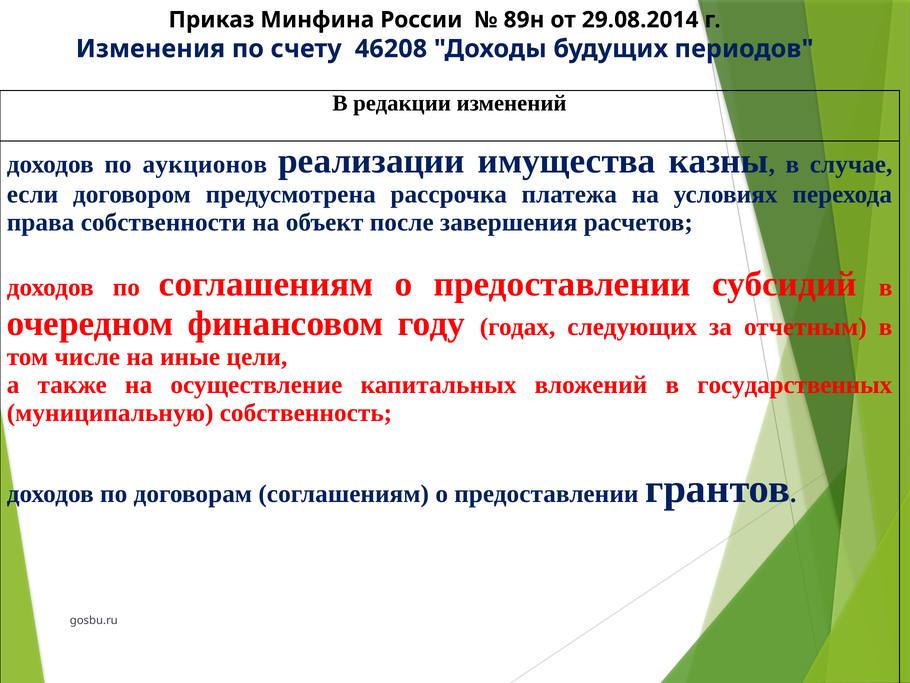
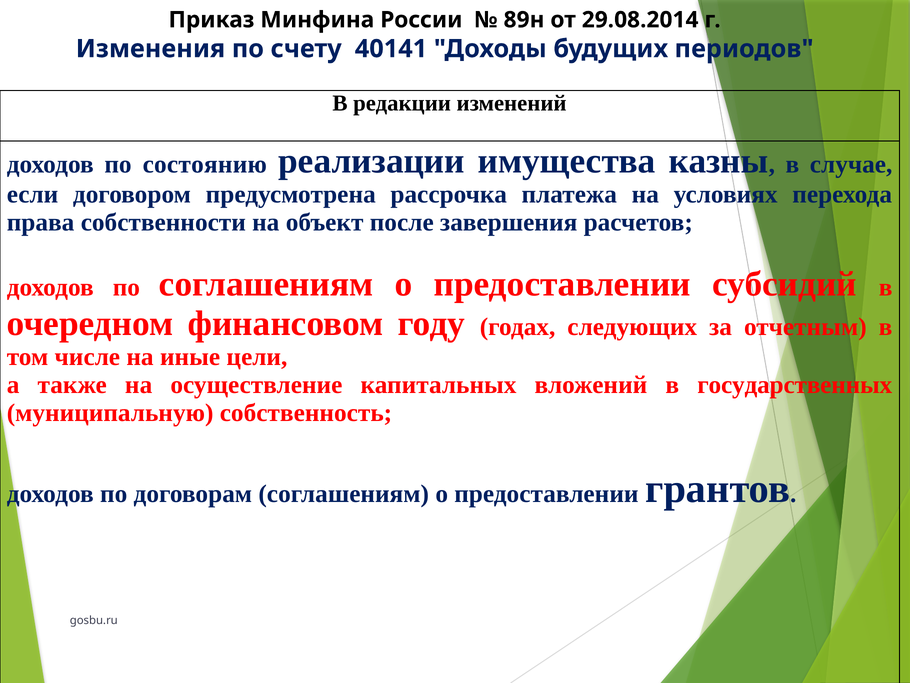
46208: 46208 -> 40141
аукционов: аукционов -> состоянию
